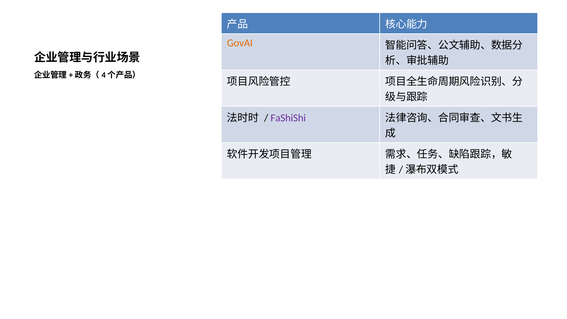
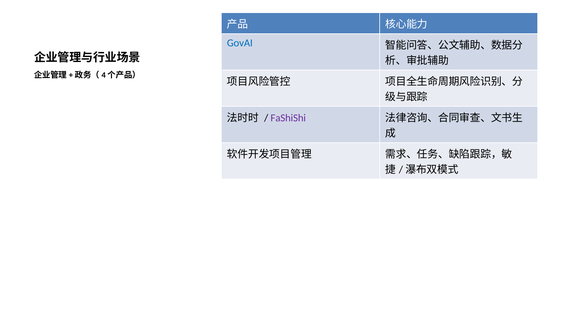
GovAI colour: orange -> blue
